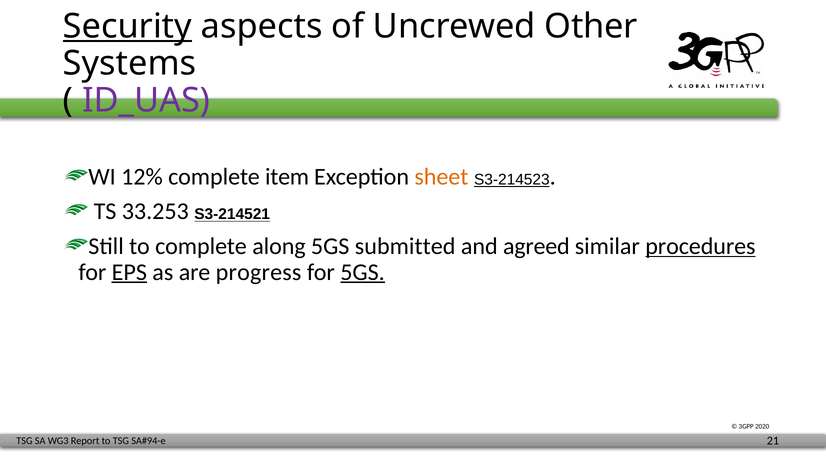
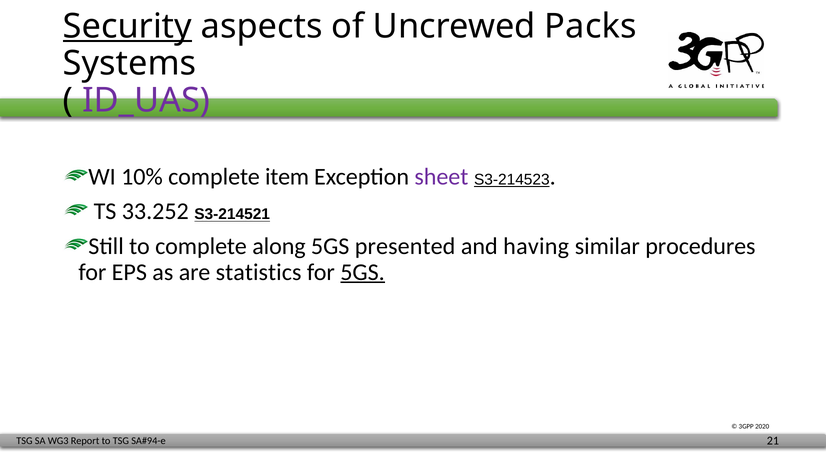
Other: Other -> Packs
12%: 12% -> 10%
sheet colour: orange -> purple
33.253: 33.253 -> 33.252
submitted: submitted -> presented
agreed: agreed -> having
procedures underline: present -> none
EPS underline: present -> none
progress: progress -> statistics
